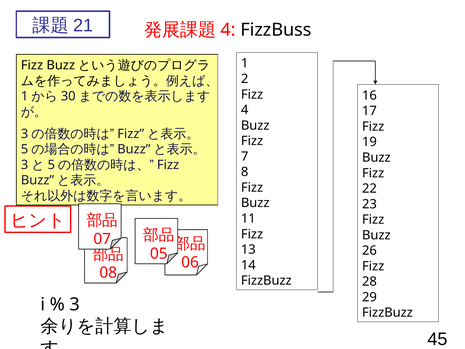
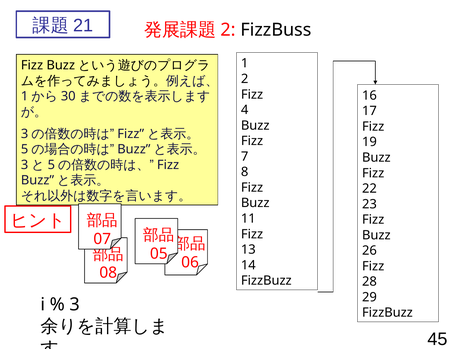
4 at (228, 30): 4 -> 2
